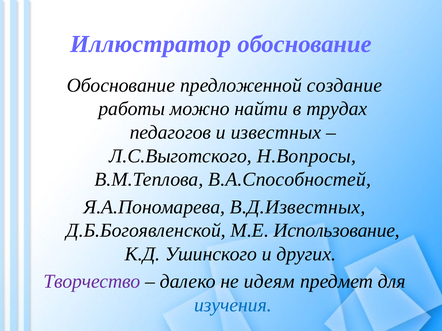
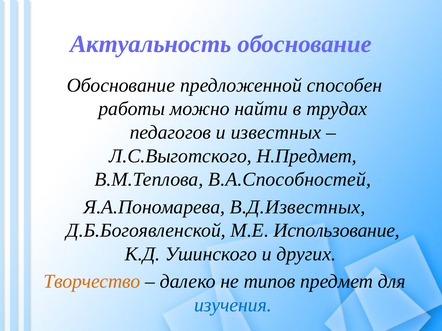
Иллюстратор: Иллюстратор -> Актуальность
создание: создание -> способен
Н.Вопросы: Н.Вопросы -> Н.Предмет
Творчество colour: purple -> orange
идеям: идеям -> типов
